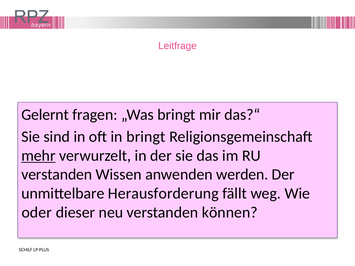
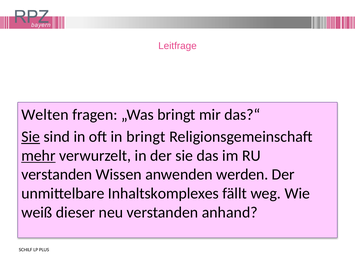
Gelernt: Gelernt -> Welten
Sie at (31, 137) underline: none -> present
Herausforderung: Herausforderung -> Inhaltskomplexes
oder: oder -> weiß
können: können -> anhand
